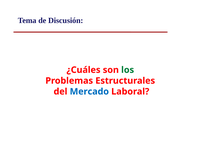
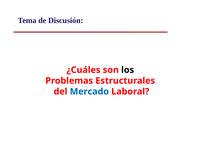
los colour: green -> black
